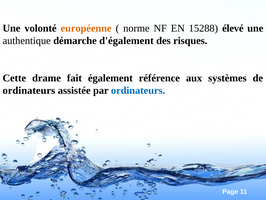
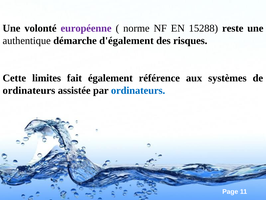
européenne colour: orange -> purple
élevé: élevé -> reste
drame: drame -> limites
